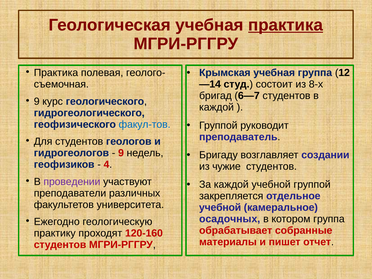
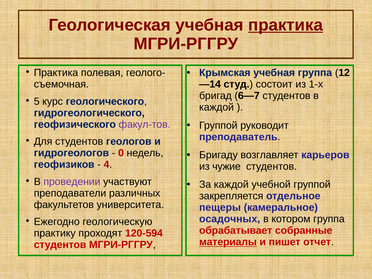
8-х: 8-х -> 1-х
9 at (37, 101): 9 -> 5
факул-тов colour: blue -> purple
9 at (121, 153): 9 -> 0
создании: создании -> карьеров
учебной at (220, 208): учебной -> пещеры
120-160: 120-160 -> 120-594
материалы underline: none -> present
